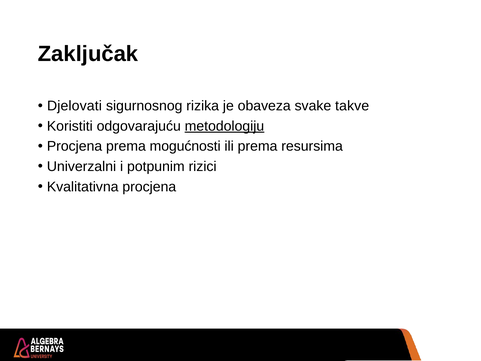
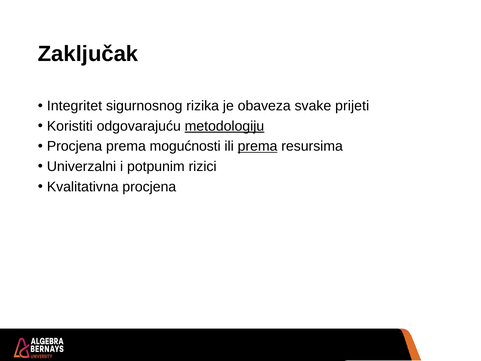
Djelovati: Djelovati -> Integritet
takve: takve -> prijeti
prema at (258, 146) underline: none -> present
